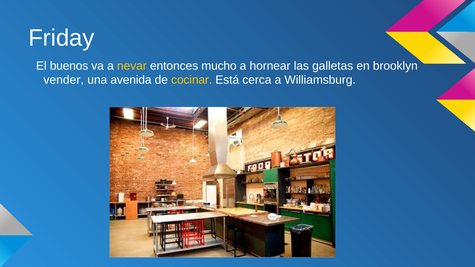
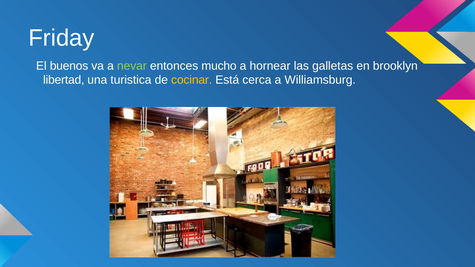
nevar colour: yellow -> light green
vender: vender -> libertad
avenida: avenida -> turistica
